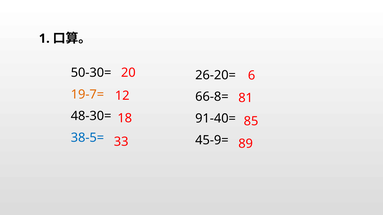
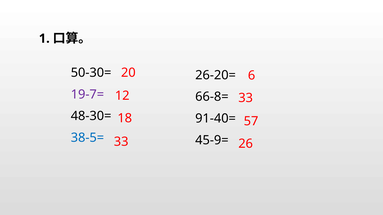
19-7= colour: orange -> purple
12 81: 81 -> 33
85: 85 -> 57
89: 89 -> 26
